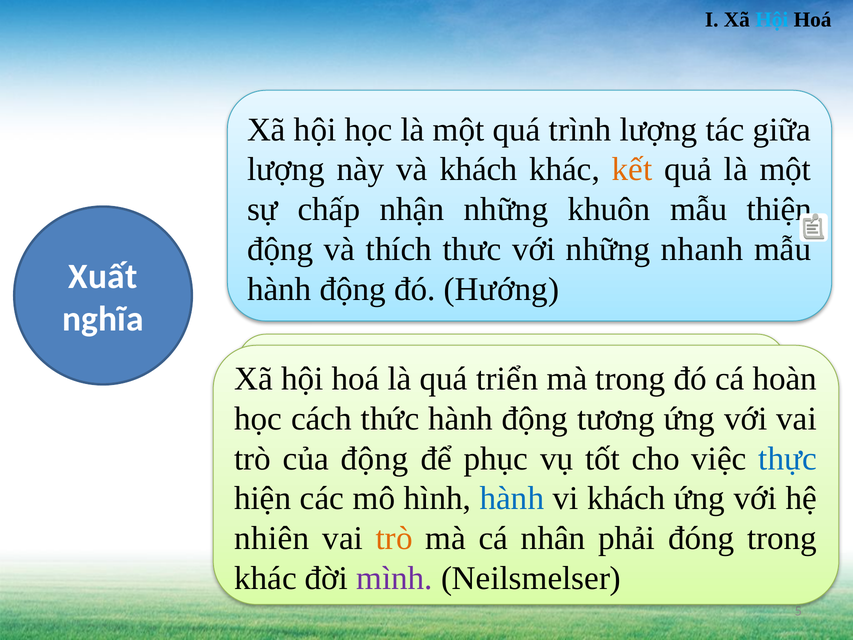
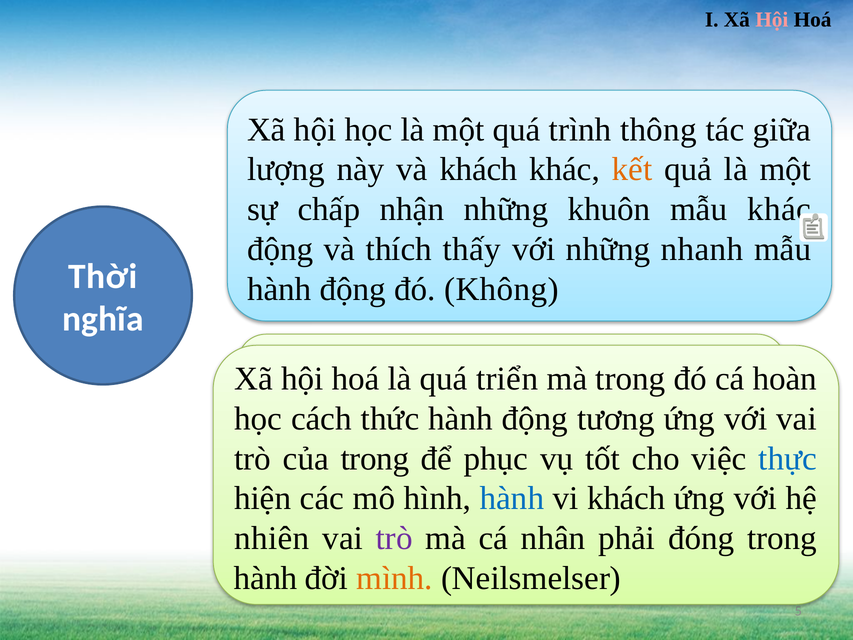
Hội at (772, 20) colour: light blue -> pink
trình lượng: lượng -> thông
thiện at (779, 209): thiện -> khác
thưc: thưc -> thấy
Xuất: Xuất -> Thời
Hướng: Hướng -> Không
của động: động -> trong
trò at (394, 538) colour: orange -> purple
khác at (265, 578): khác -> hành
mình colour: purple -> orange
